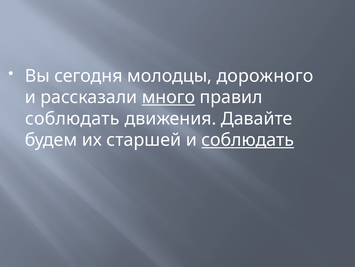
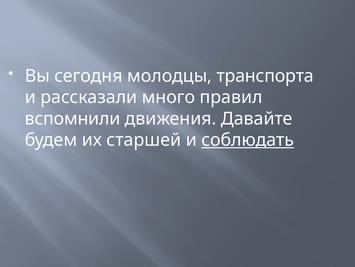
дорожного: дорожного -> транспорта
много underline: present -> none
соблюдать at (72, 118): соблюдать -> вспомнили
